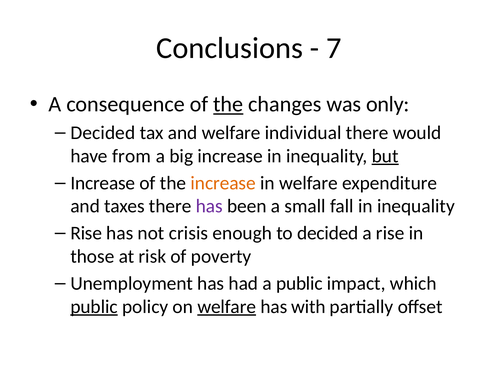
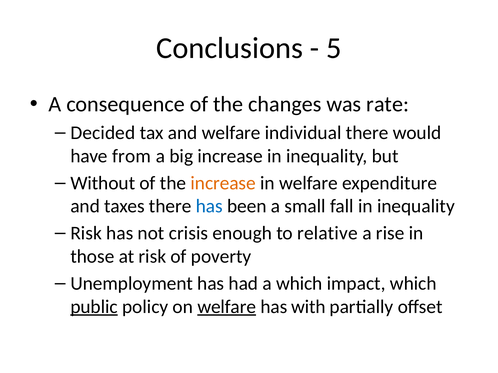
7: 7 -> 5
the at (228, 104) underline: present -> none
only: only -> rate
but underline: present -> none
Increase at (103, 183): Increase -> Without
has at (209, 207) colour: purple -> blue
Rise at (86, 234): Rise -> Risk
to decided: decided -> relative
a public: public -> which
